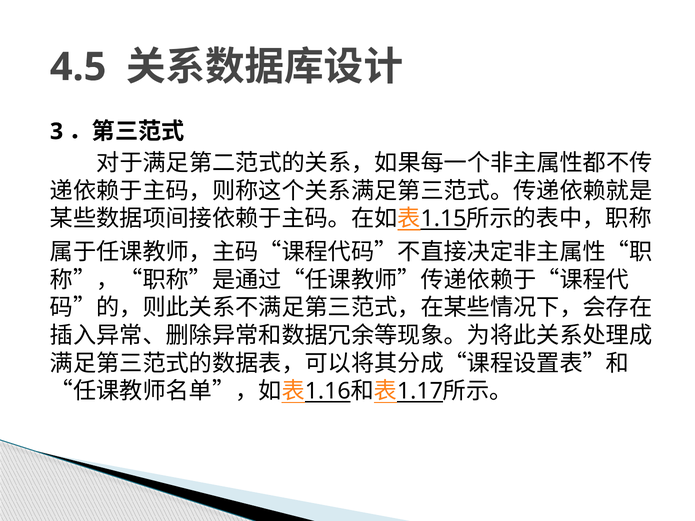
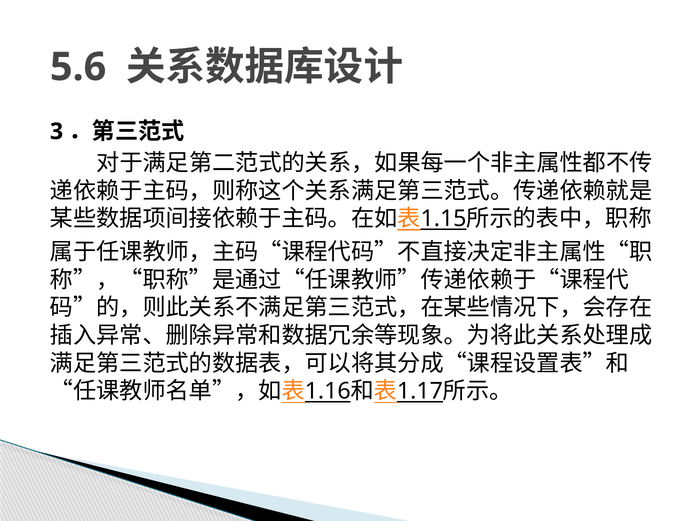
4.5: 4.5 -> 5.6
